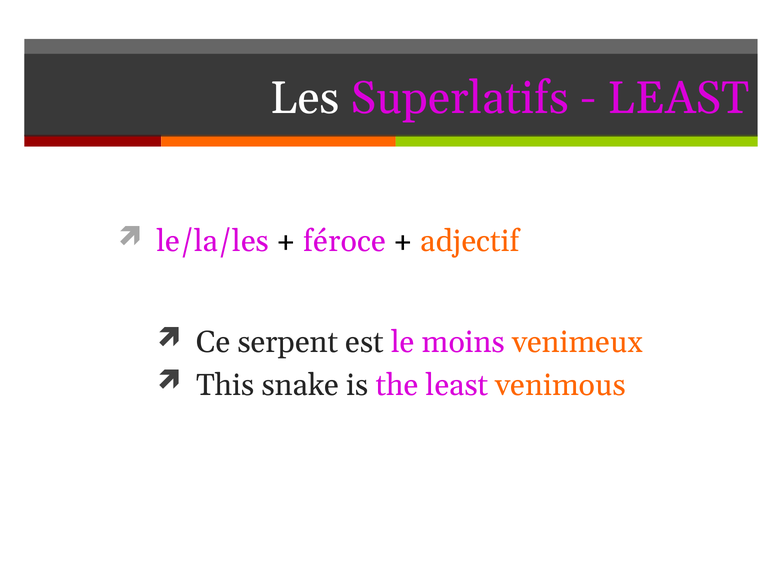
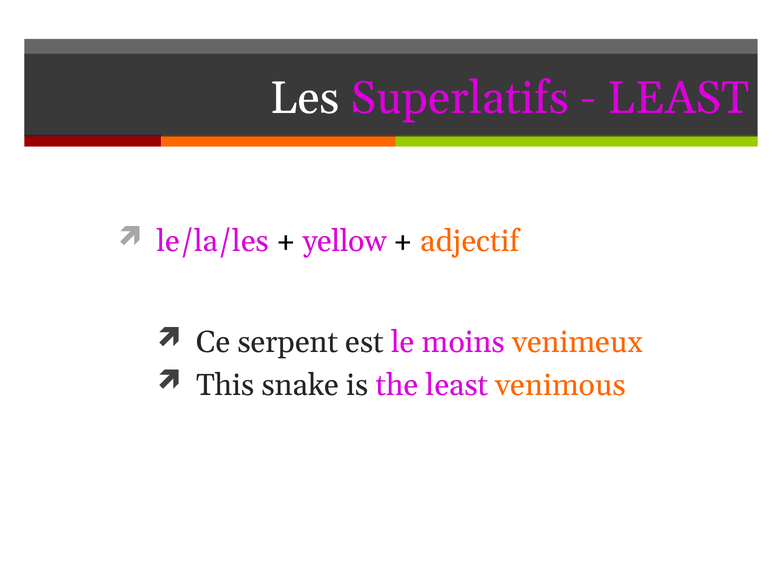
féroce: féroce -> yellow
